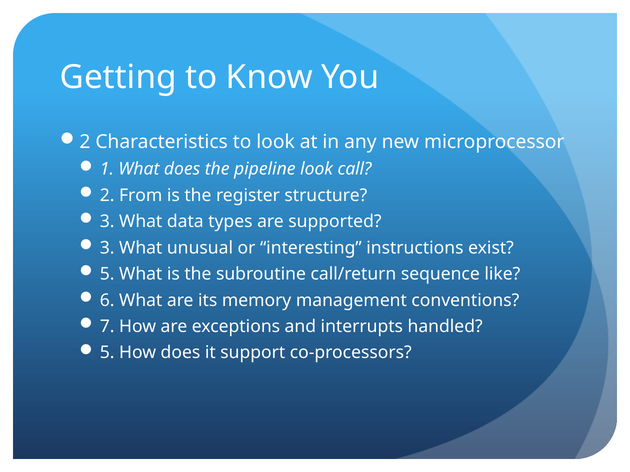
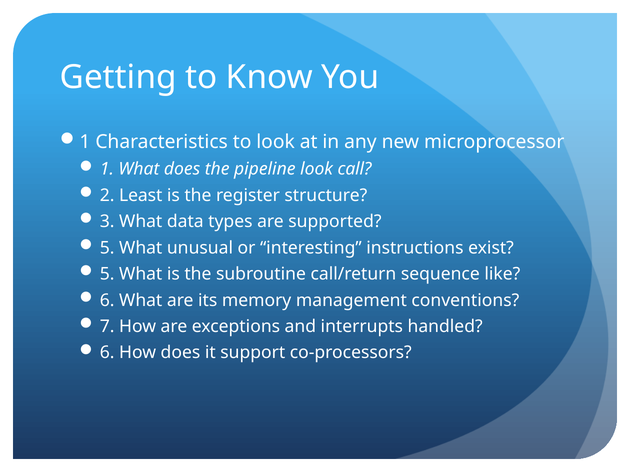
2 at (85, 142): 2 -> 1
From: From -> Least
3 at (107, 248): 3 -> 5
5 at (107, 353): 5 -> 6
